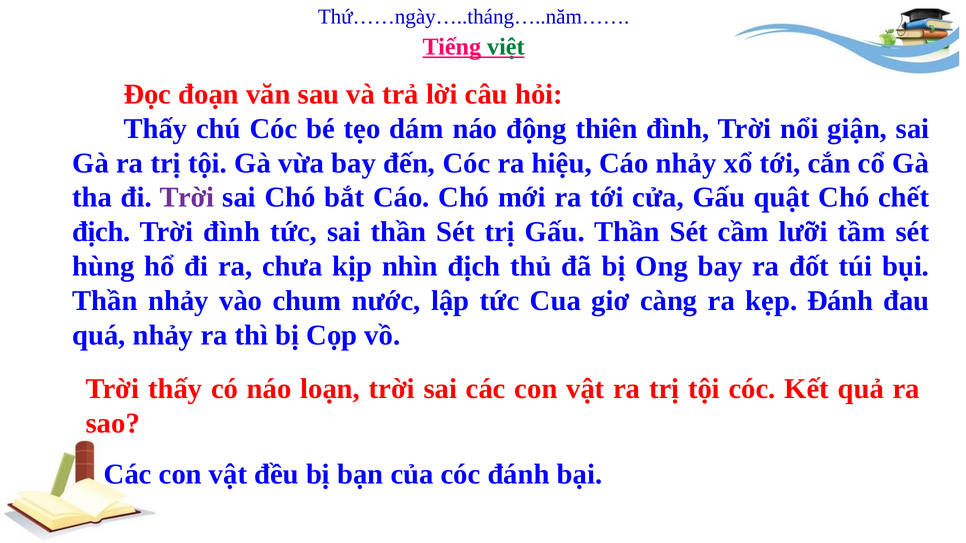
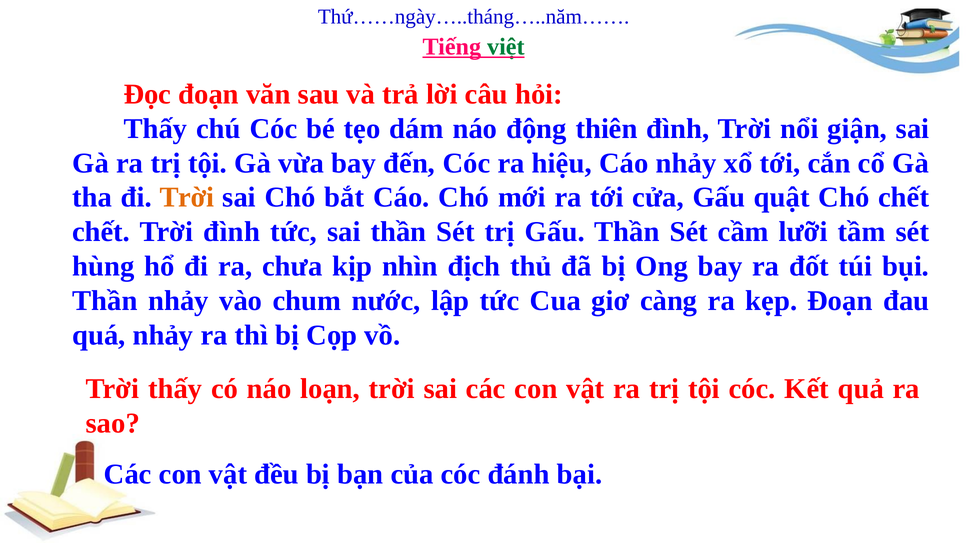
Trời at (187, 197) colour: purple -> orange
địch at (101, 232): địch -> chết
kẹp Đánh: Đánh -> Đoạn
